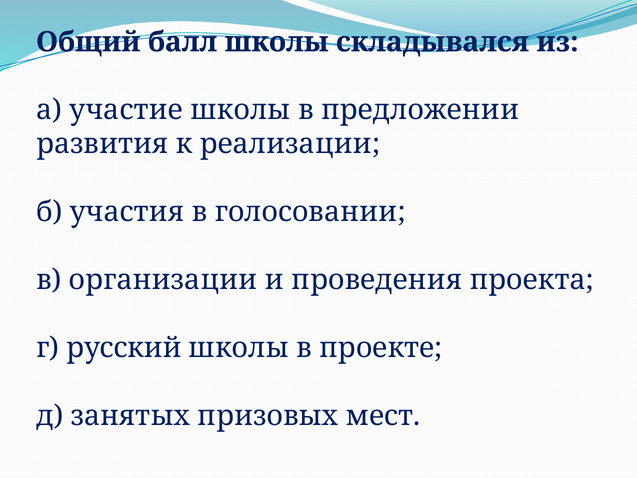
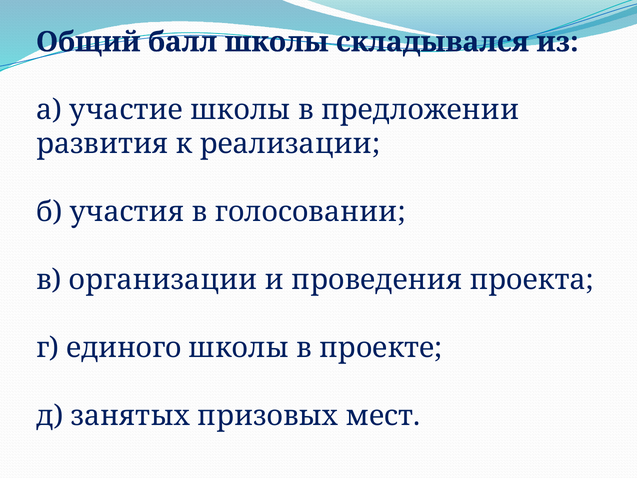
русский: русский -> единого
